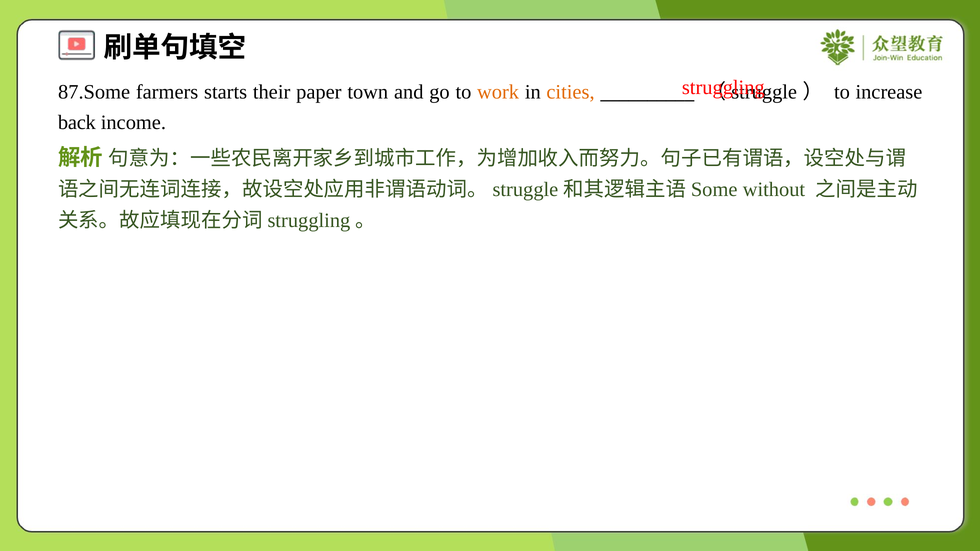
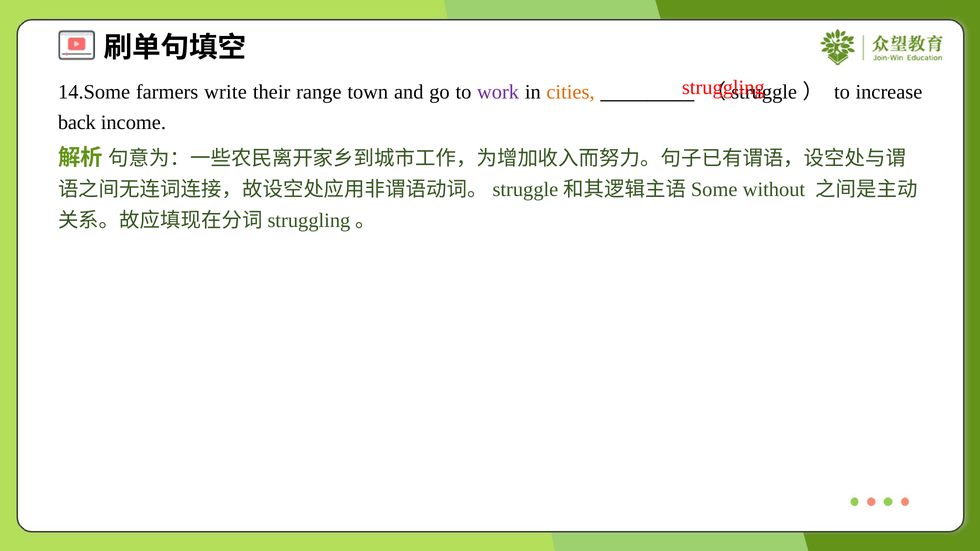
87.Some: 87.Some -> 14.Some
starts: starts -> write
paper: paper -> range
work colour: orange -> purple
